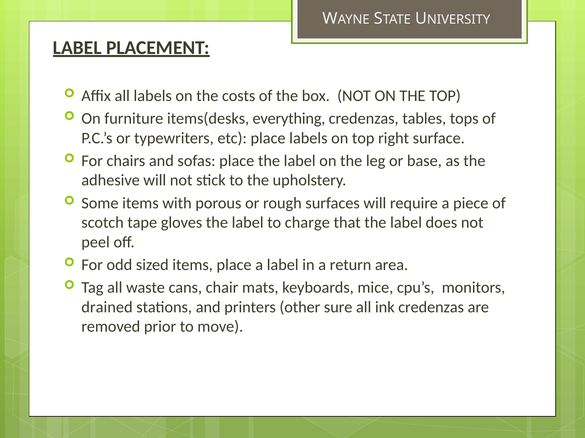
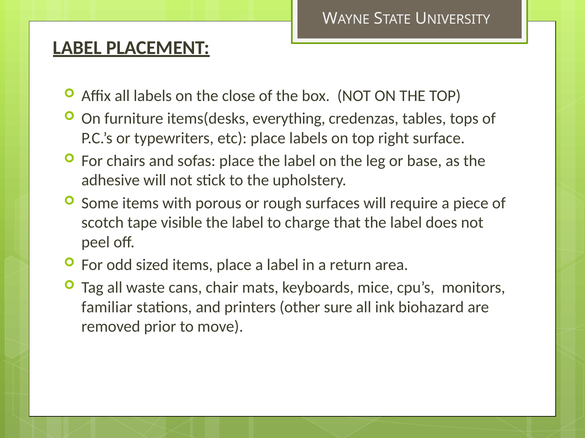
costs: costs -> close
gloves: gloves -> visible
drained: drained -> familiar
ink credenzas: credenzas -> biohazard
